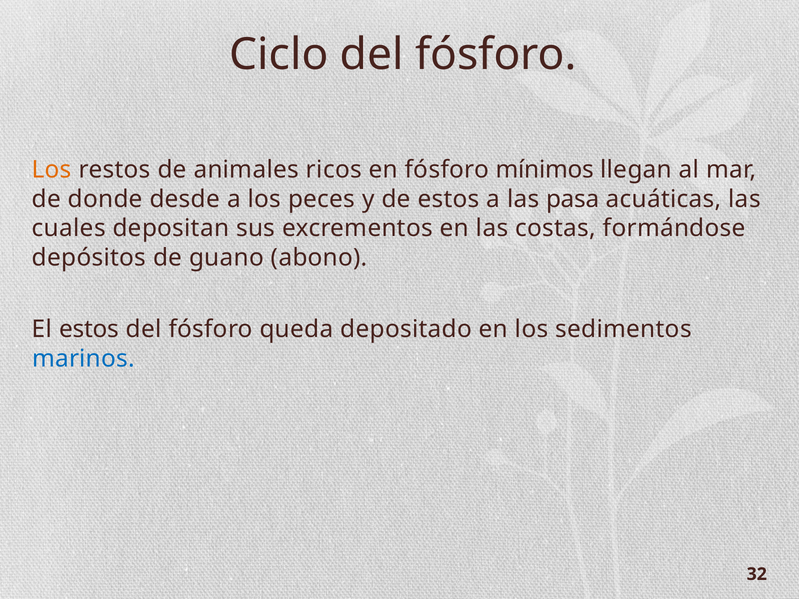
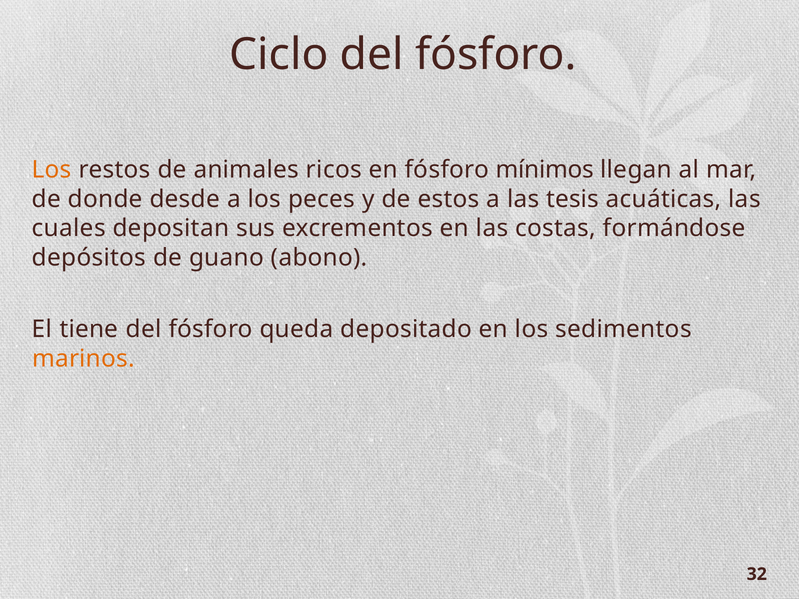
pasa: pasa -> tesis
El estos: estos -> tiene
marinos colour: blue -> orange
